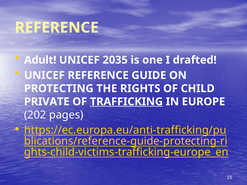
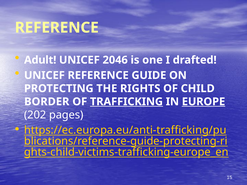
2035: 2035 -> 2046
PRIVATE: PRIVATE -> BORDER
EUROPE underline: none -> present
